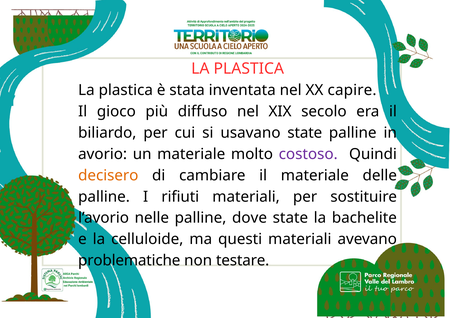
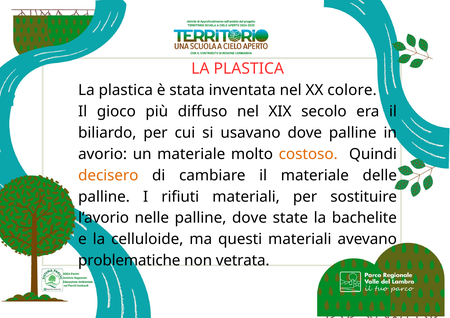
capire: capire -> colore
usavano state: state -> dove
costoso colour: purple -> orange
testare: testare -> vetrata
